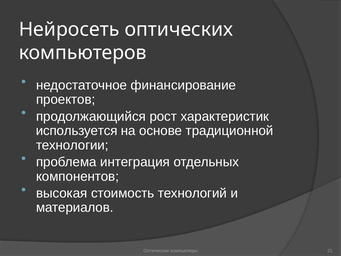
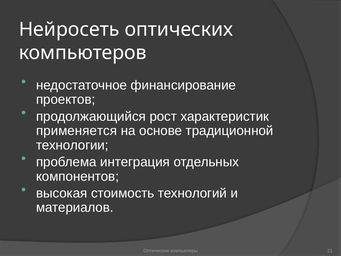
используется: используется -> применяется
